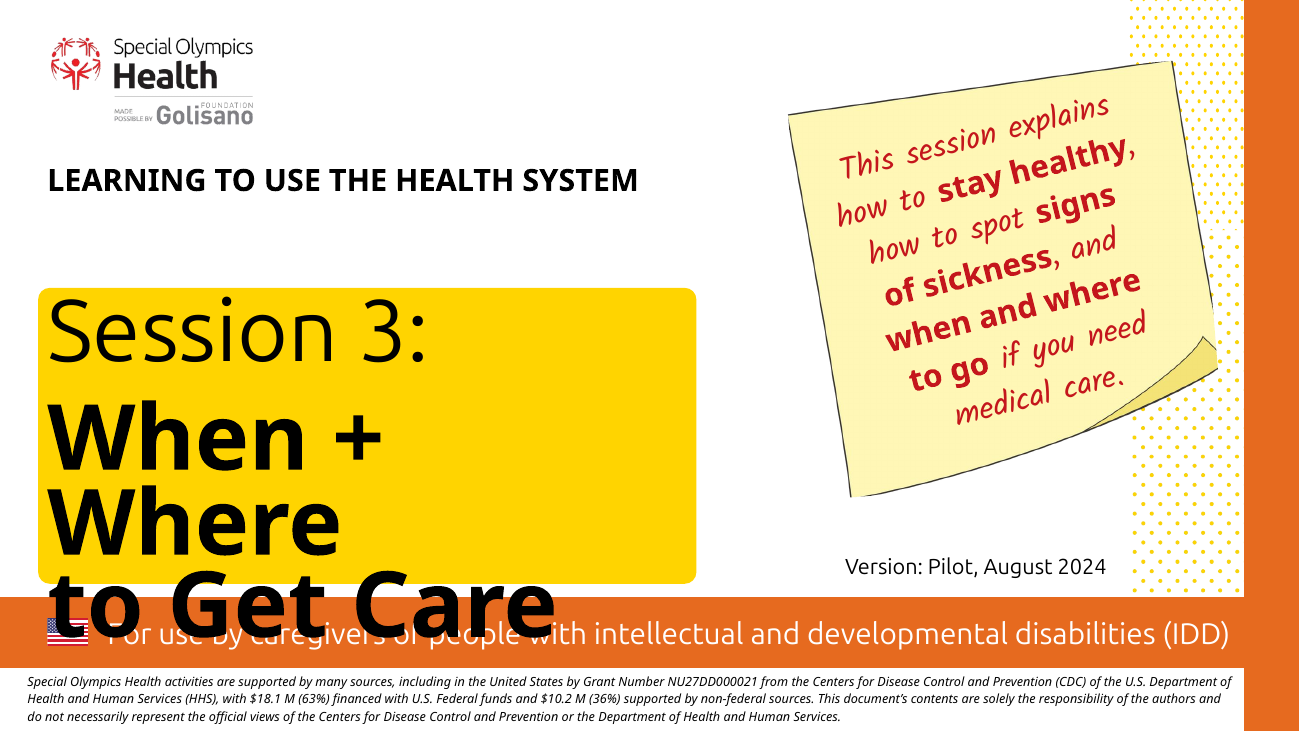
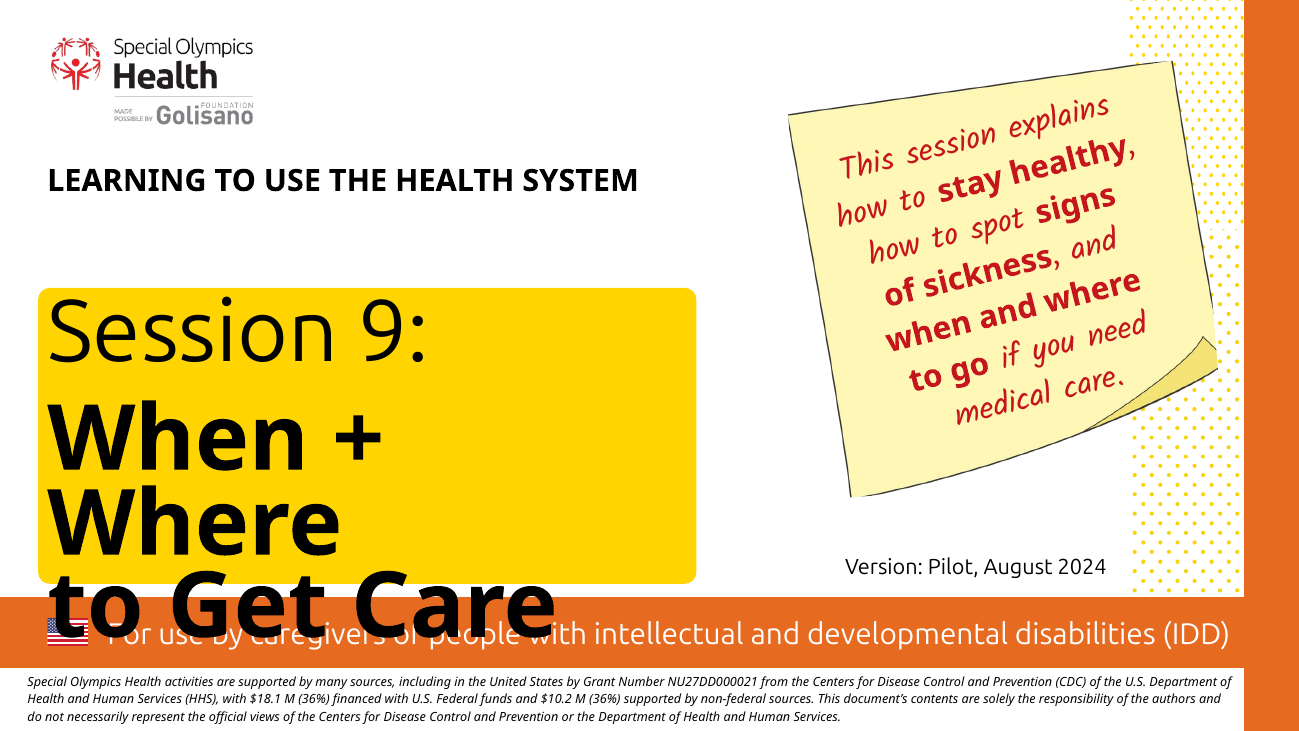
3: 3 -> 9
$18.1 M 63%: 63% -> 36%
